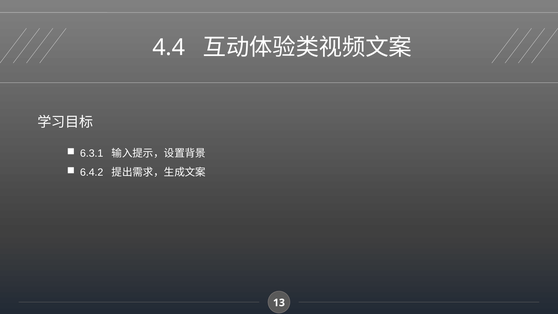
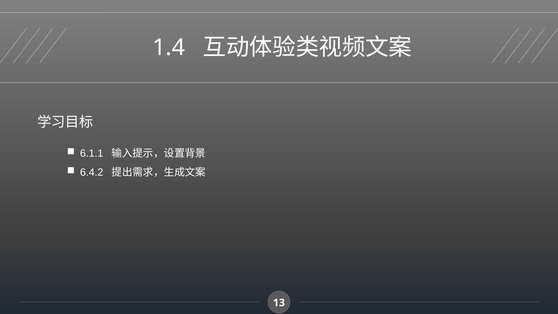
4.4: 4.4 -> 1.4
6.3.1: 6.3.1 -> 6.1.1
